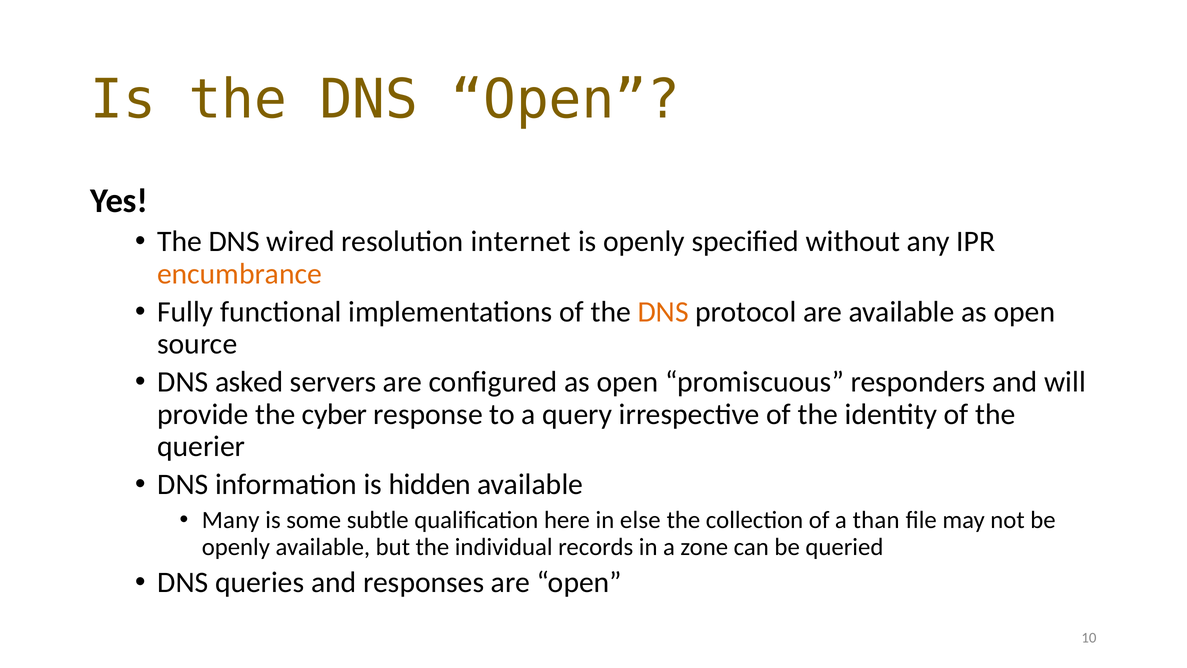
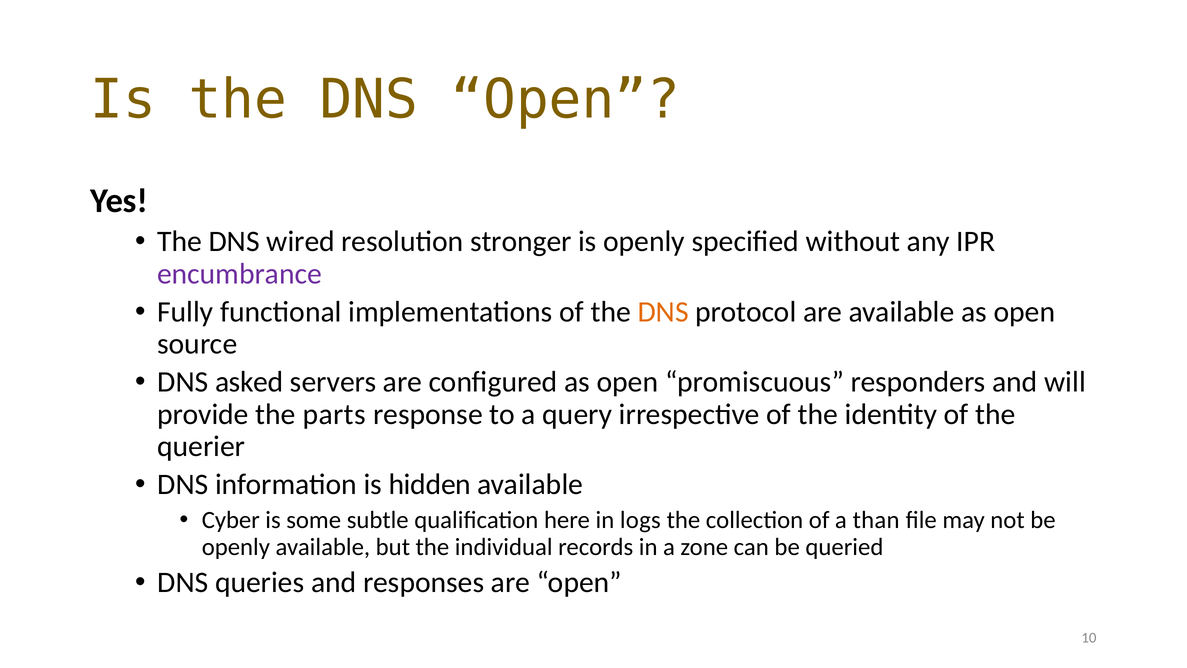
internet: internet -> stronger
encumbrance colour: orange -> purple
cyber: cyber -> parts
Many: Many -> Cyber
else: else -> logs
